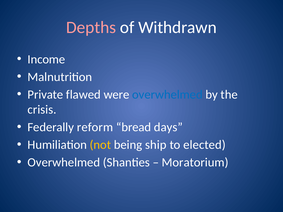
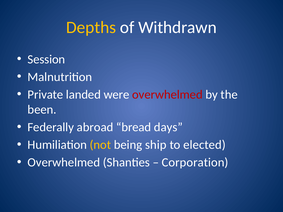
Depths colour: pink -> yellow
Income: Income -> Session
flawed: flawed -> landed
overwhelmed at (167, 95) colour: blue -> red
crisis: crisis -> been
reform: reform -> abroad
Moratorium: Moratorium -> Corporation
